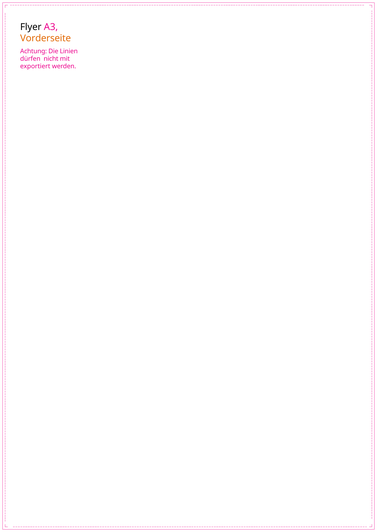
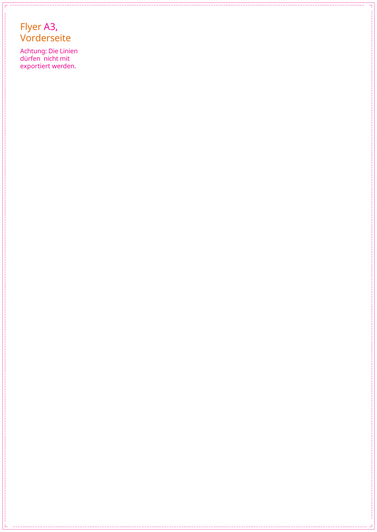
Flyer colour: black -> orange
